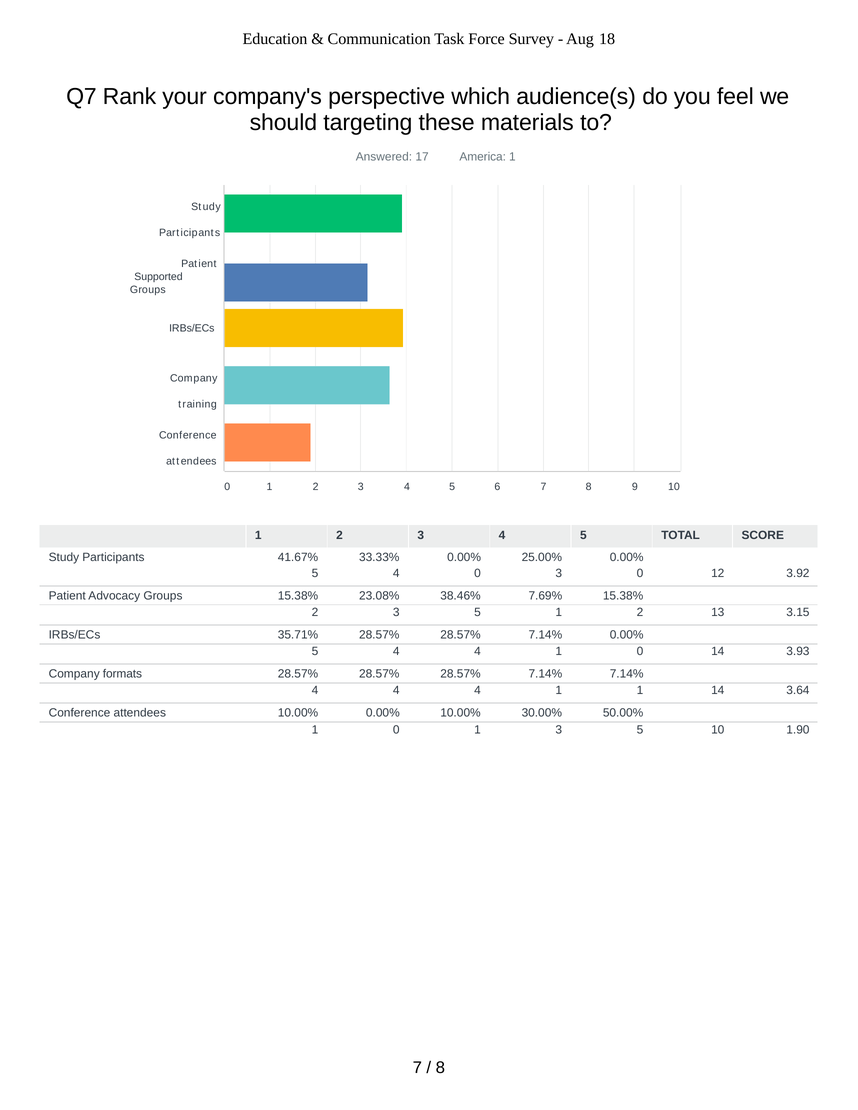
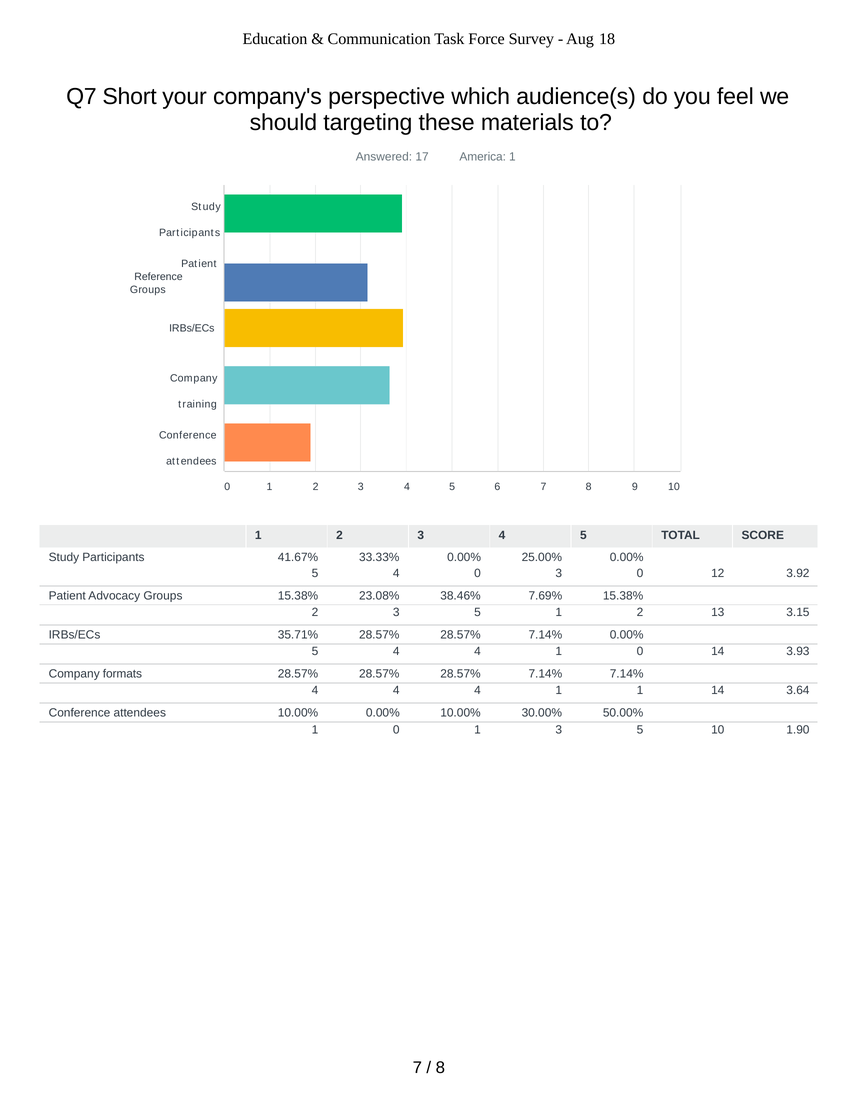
Rank: Rank -> Short
Supported: Supported -> Reference
